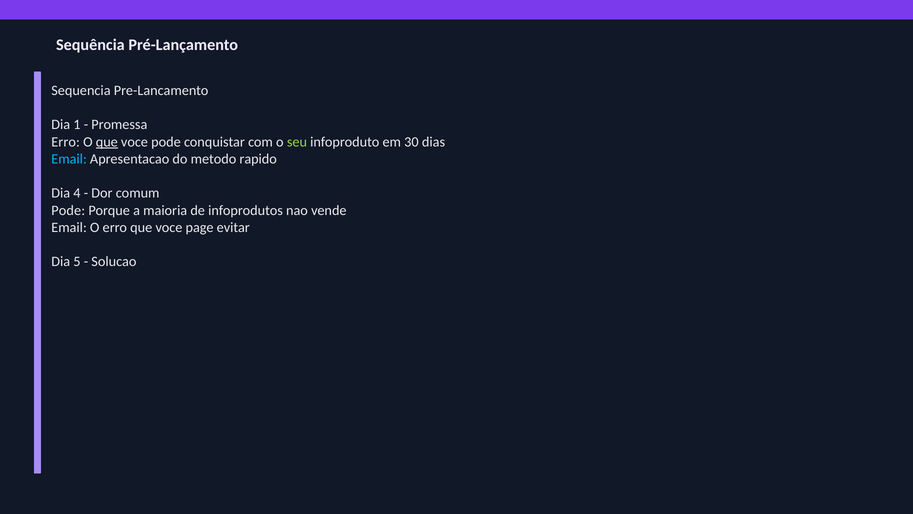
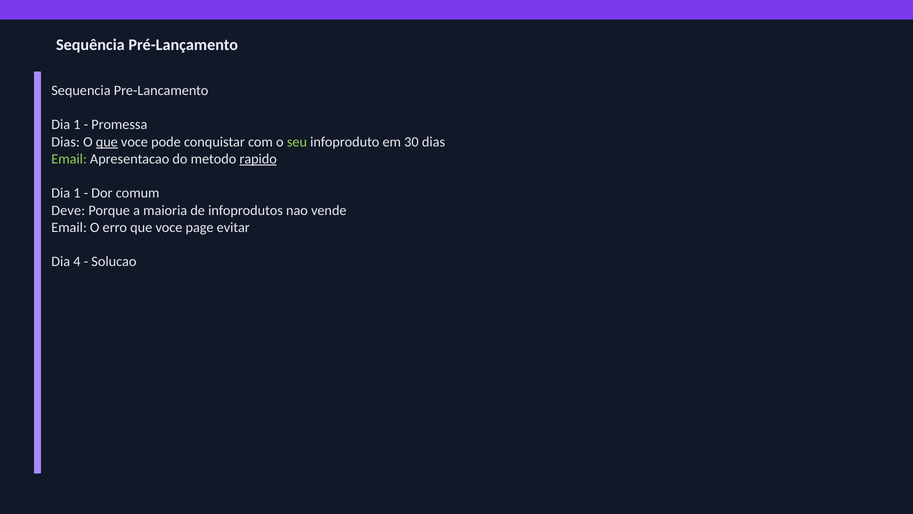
Erro at (66, 142): Erro -> Dias
Email at (69, 159) colour: light blue -> light green
rapido underline: none -> present
4 at (77, 193): 4 -> 1
Pode at (68, 210): Pode -> Deve
5: 5 -> 4
